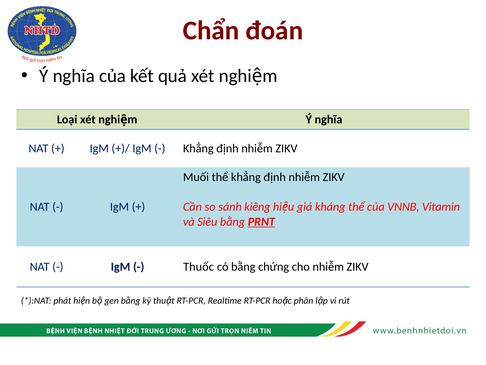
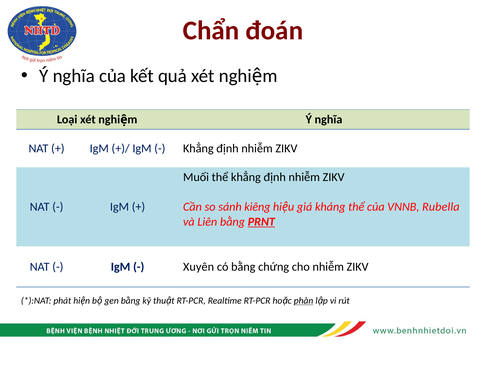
Vitamin: Vitamin -> Rubella
Siêu: Siêu -> Liên
Thuốc: Thuốc -> Xuyên
phân underline: none -> present
